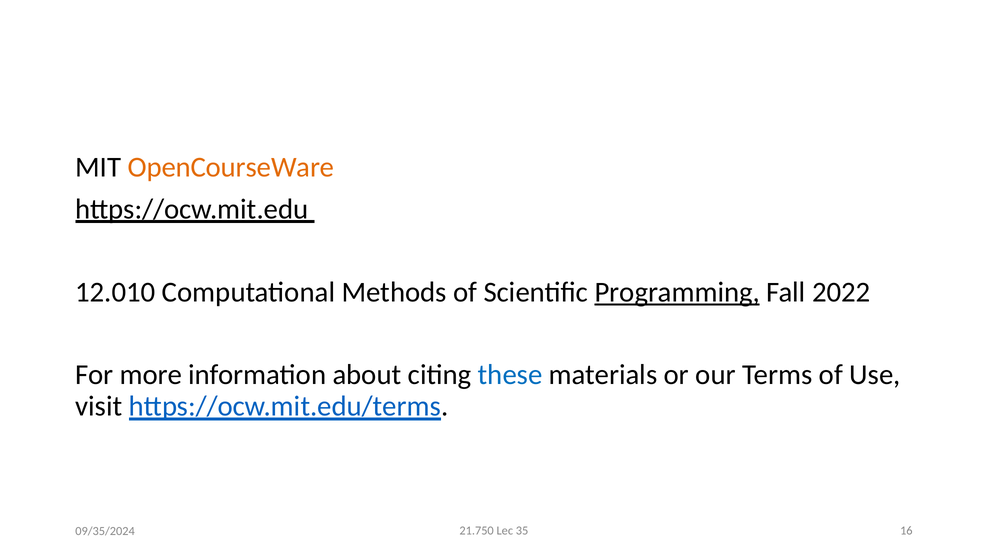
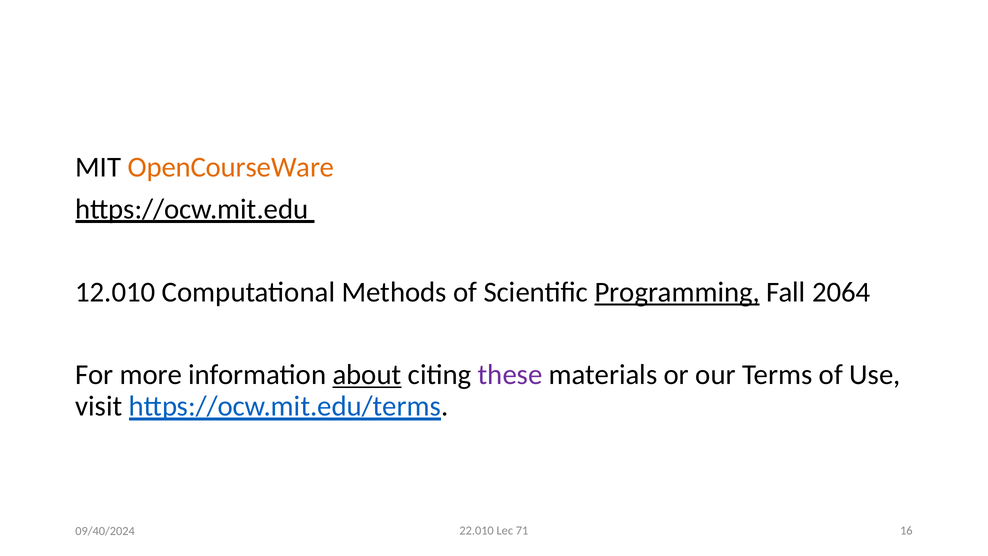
2022: 2022 -> 2064
about underline: none -> present
these colour: blue -> purple
21.750: 21.750 -> 22.010
35: 35 -> 71
09/35/2024: 09/35/2024 -> 09/40/2024
